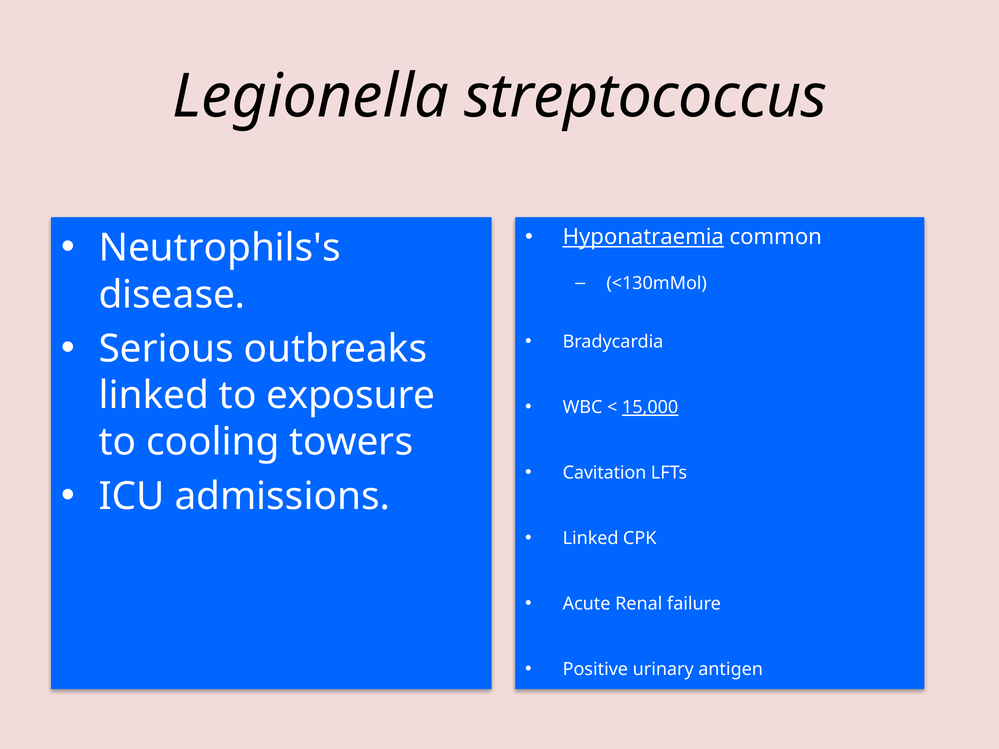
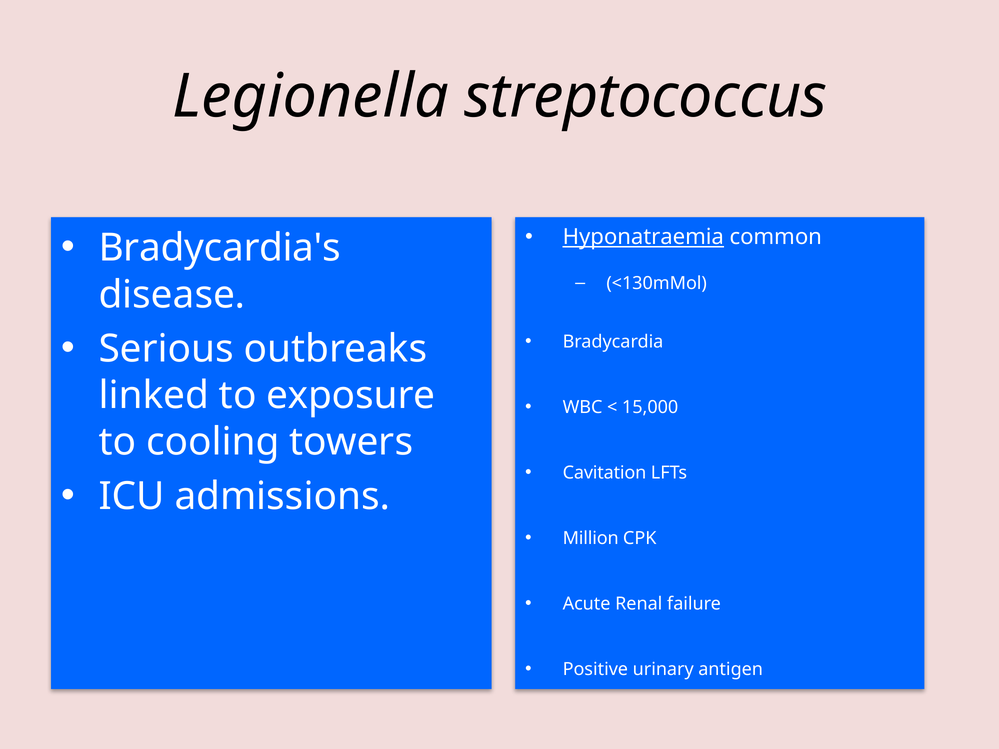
Neutrophils's: Neutrophils's -> Bradycardia's
15,000 underline: present -> none
Linked at (591, 539): Linked -> Million
